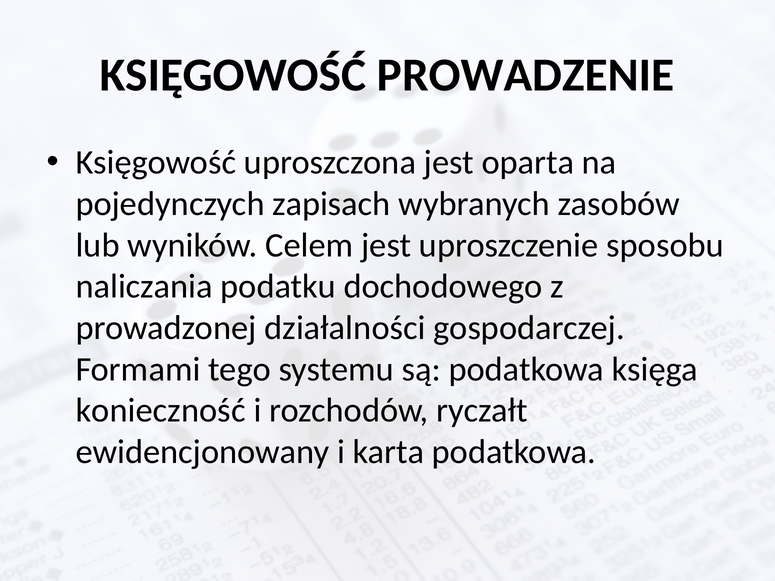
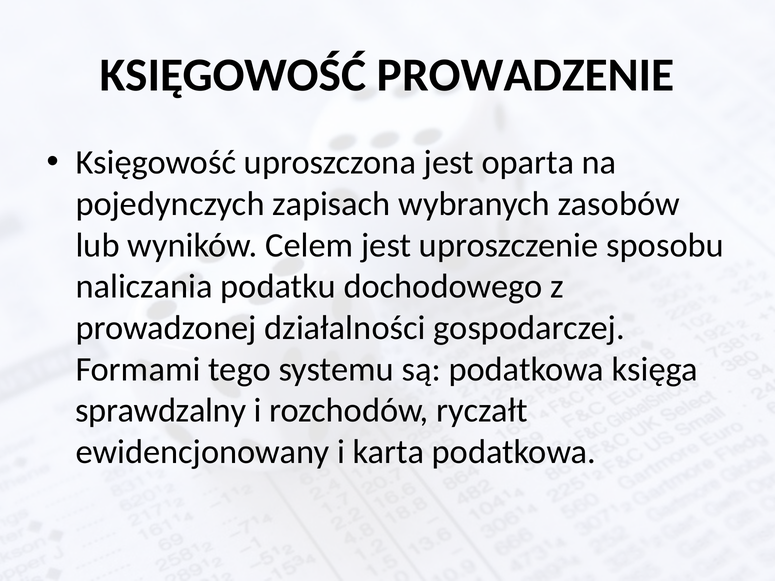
konieczność: konieczność -> sprawdzalny
